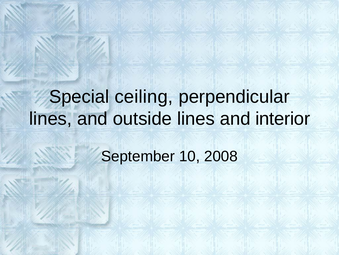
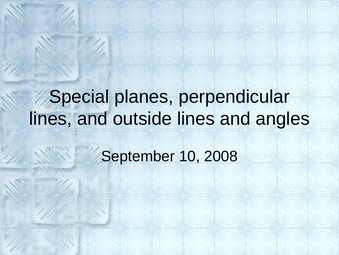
ceiling: ceiling -> planes
interior: interior -> angles
